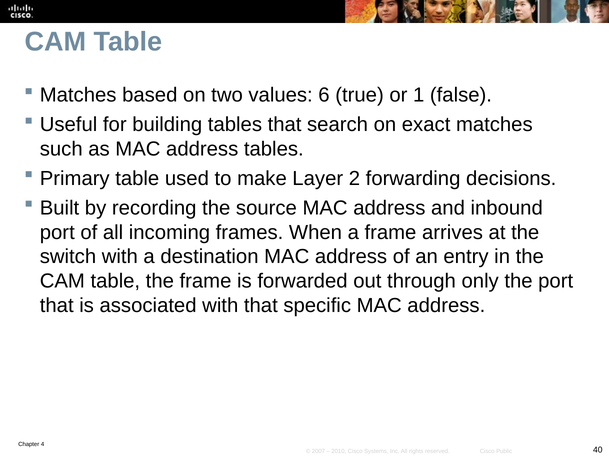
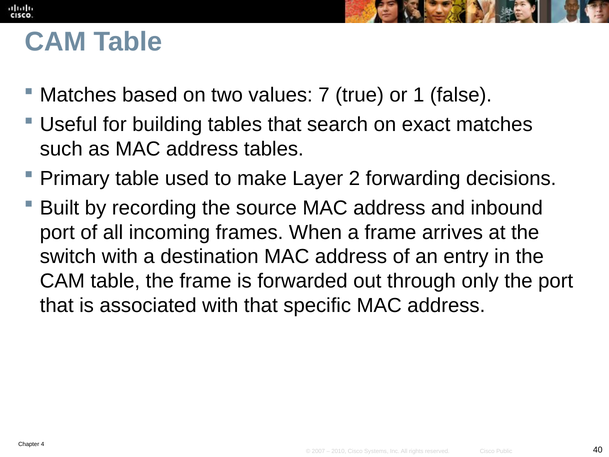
6: 6 -> 7
